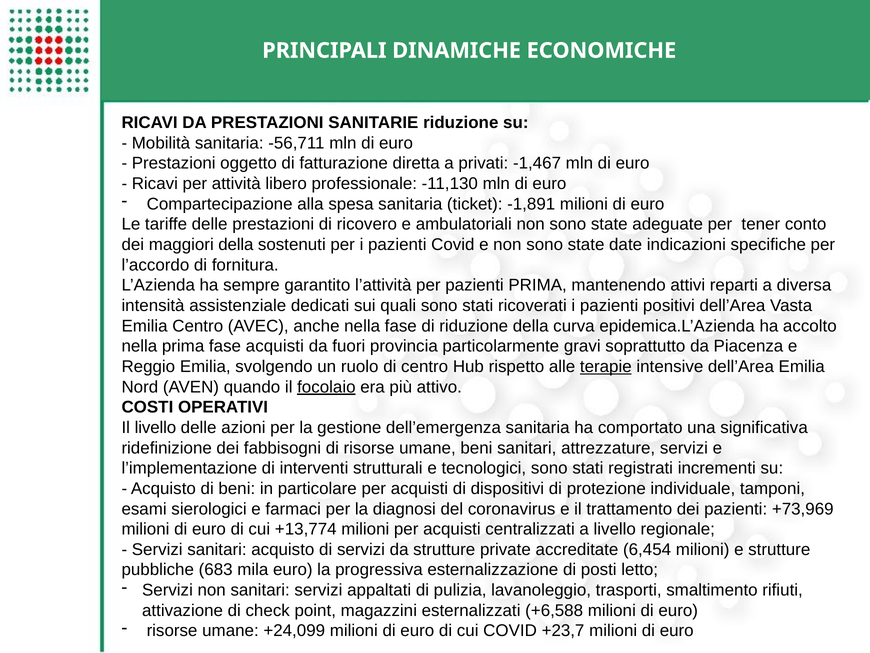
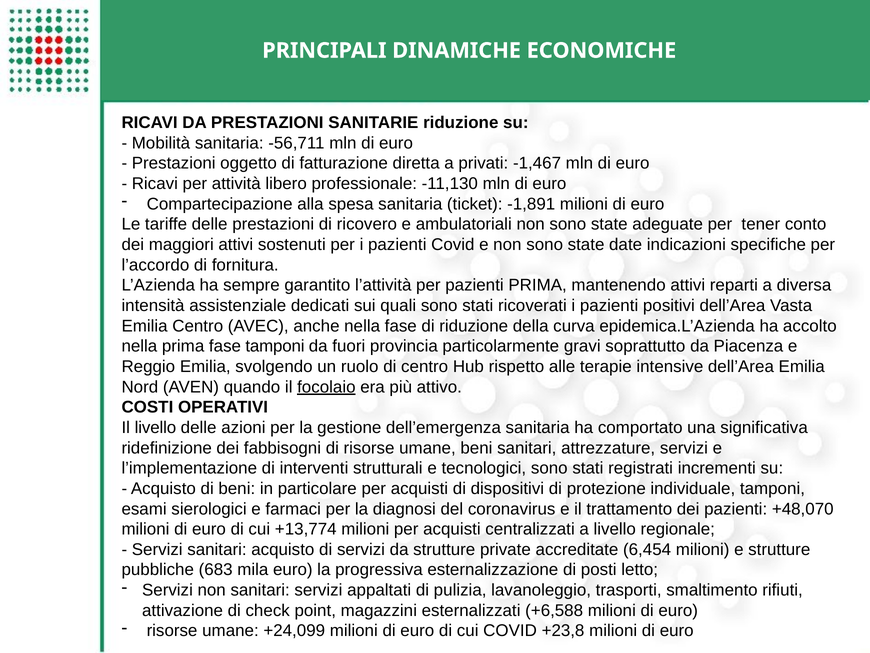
maggiori della: della -> attivi
fase acquisti: acquisti -> tamponi
terapie underline: present -> none
+73,969: +73,969 -> +48,070
+23,7: +23,7 -> +23,8
